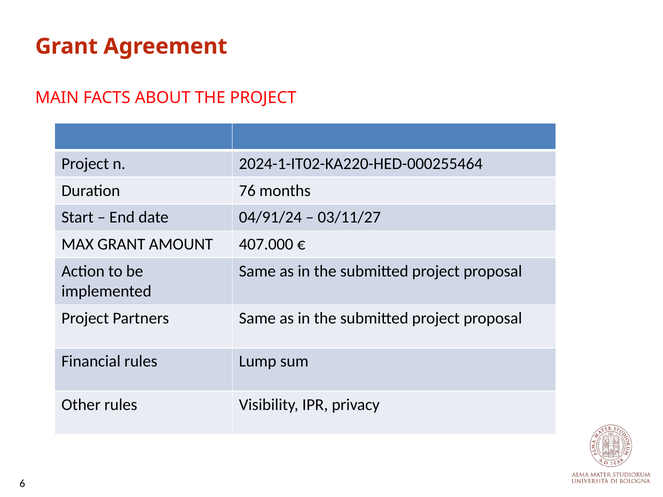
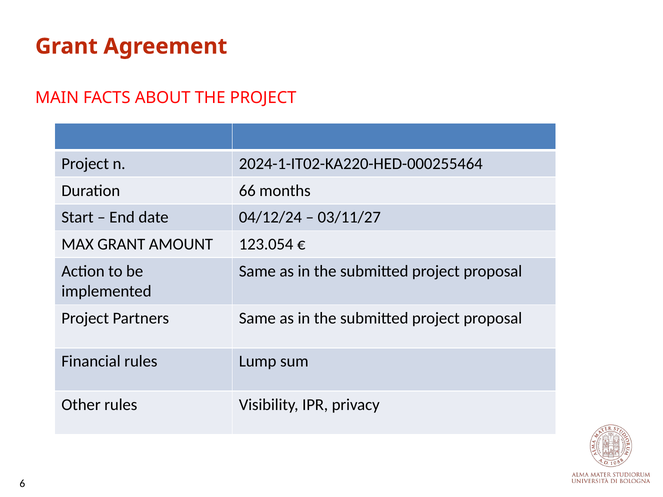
76: 76 -> 66
04/91/24: 04/91/24 -> 04/12/24
407.000: 407.000 -> 123.054
